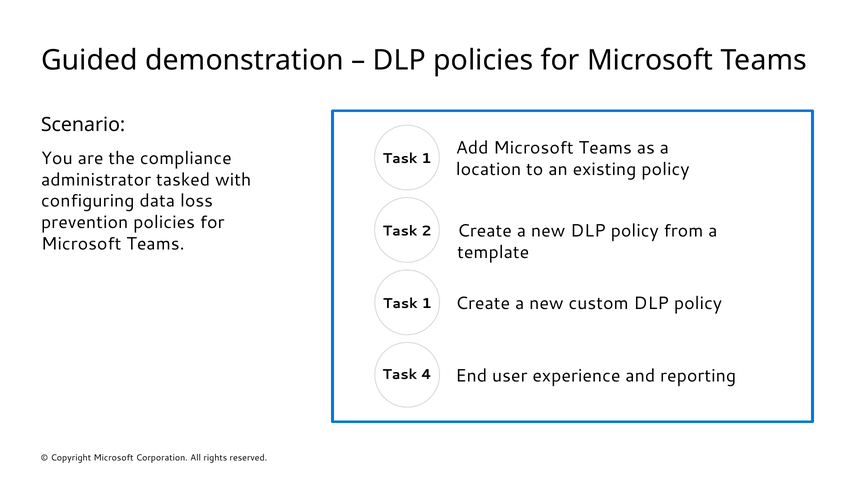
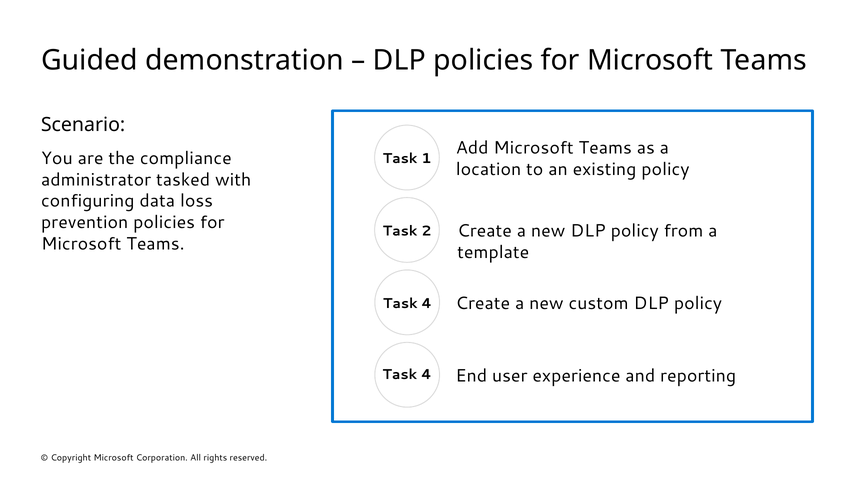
1 at (427, 303): 1 -> 4
